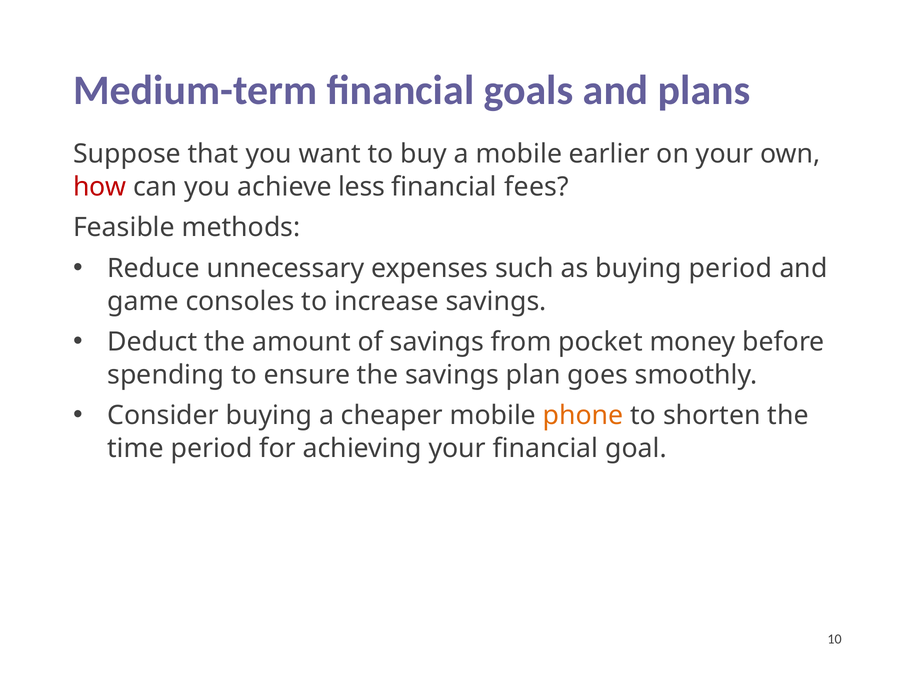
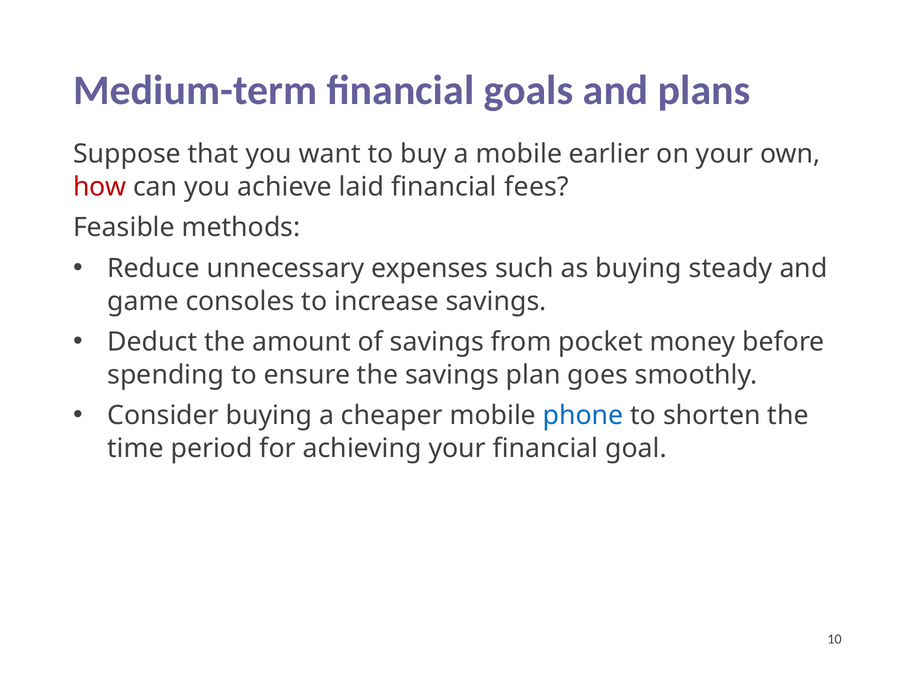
less: less -> laid
buying period: period -> steady
phone colour: orange -> blue
